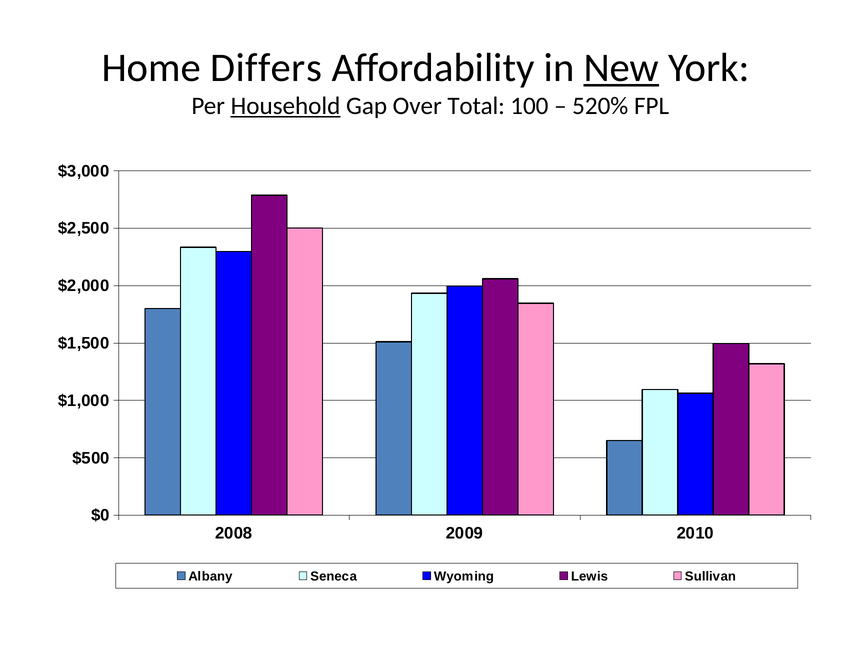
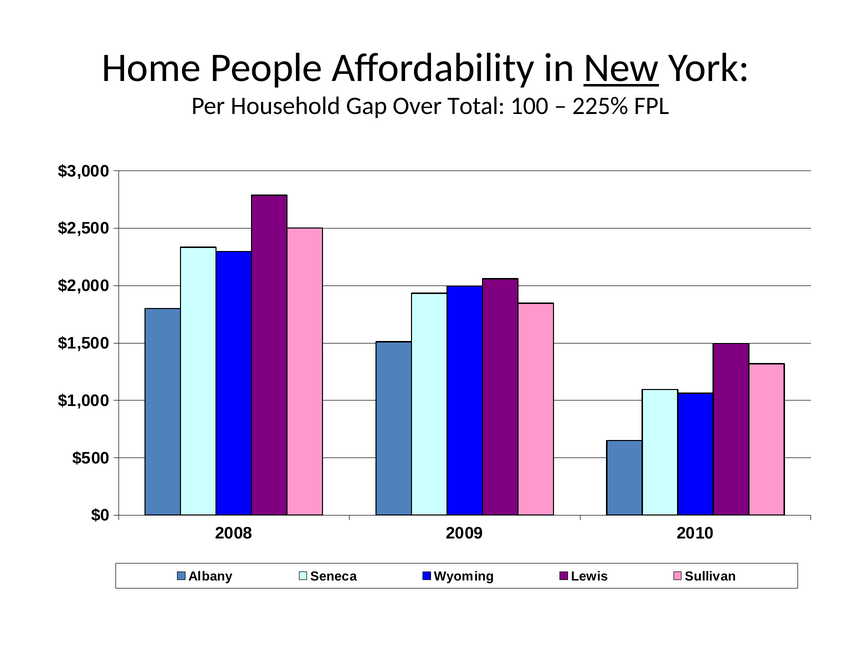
Differs: Differs -> People
Household underline: present -> none
520%: 520% -> 225%
